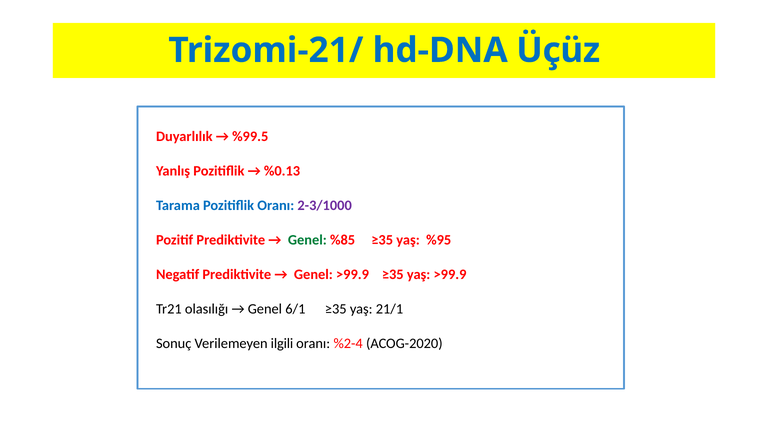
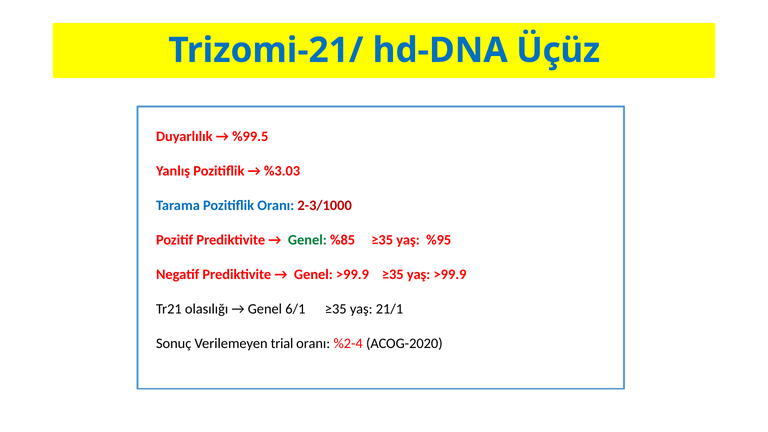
%0.13: %0.13 -> %3.03
2-3/1000 colour: purple -> red
ilgili: ilgili -> trial
